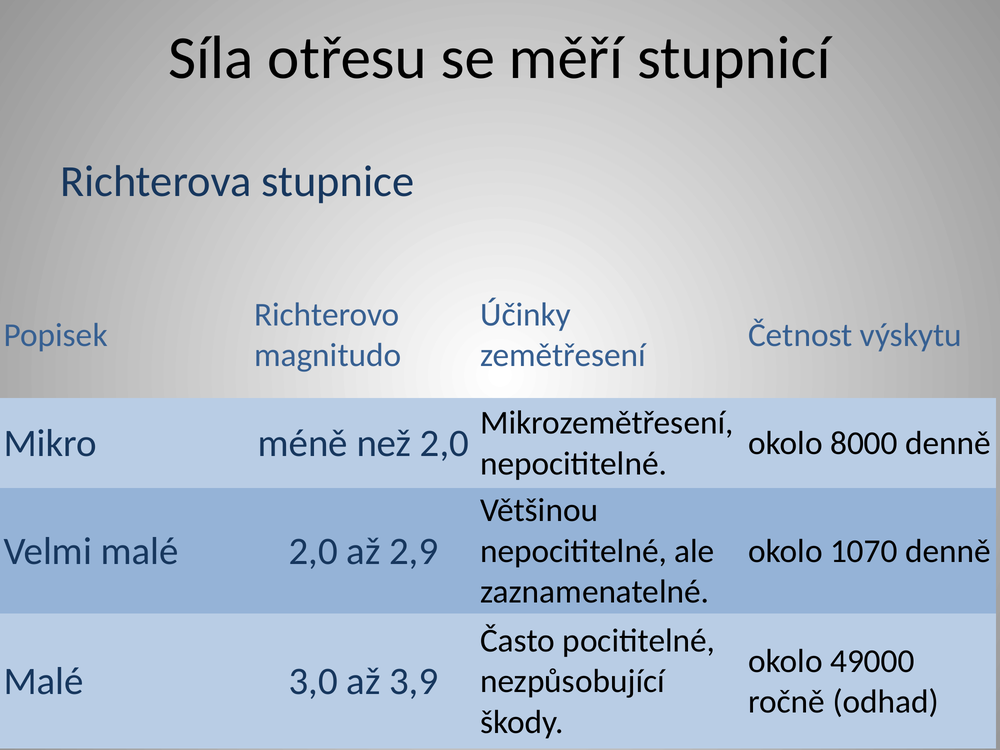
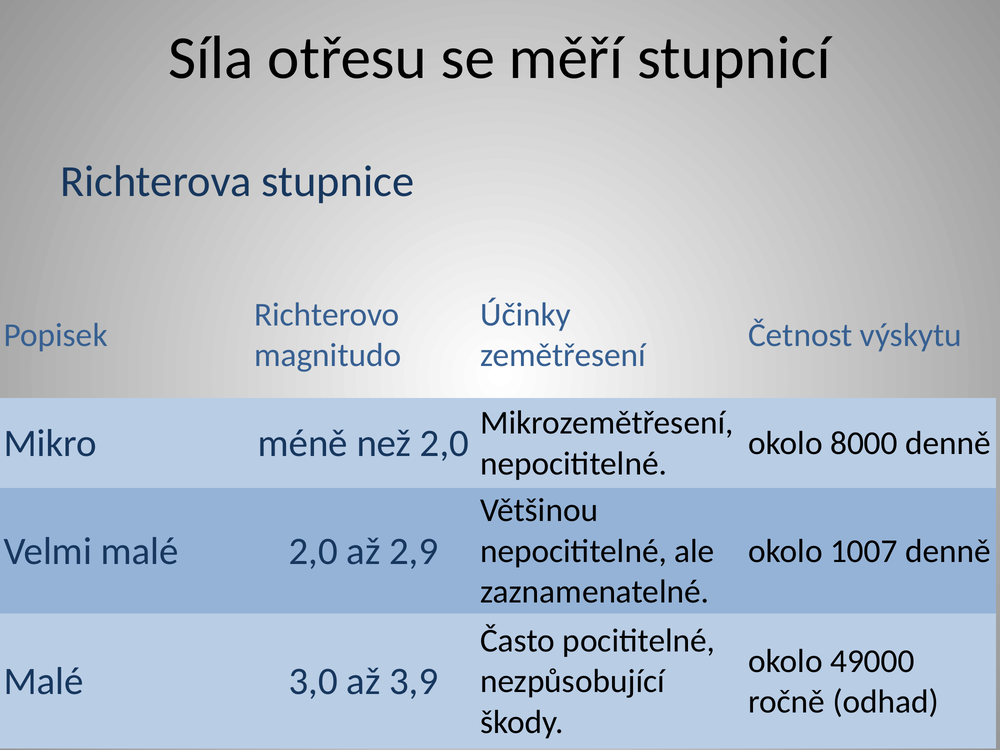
1070: 1070 -> 1007
